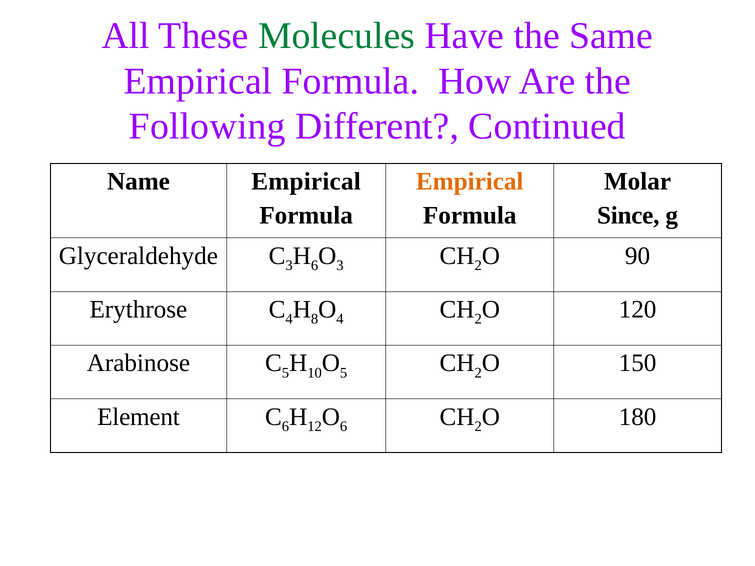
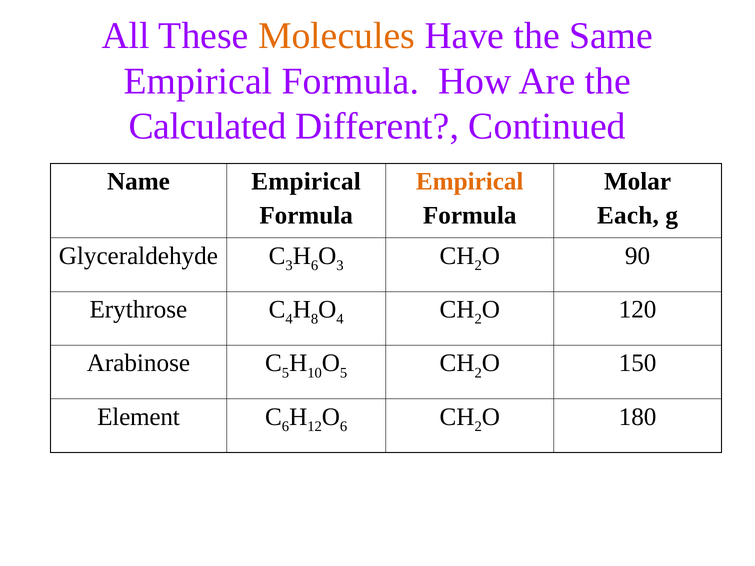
Molecules colour: green -> orange
Following: Following -> Calculated
Since: Since -> Each
